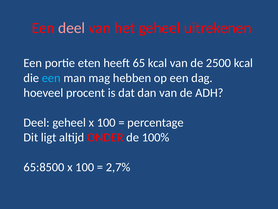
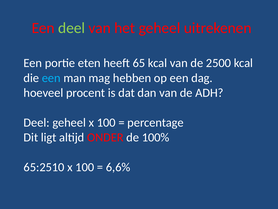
deel at (72, 28) colour: pink -> light green
65:8500: 65:8500 -> 65:2510
2,7%: 2,7% -> 6,6%
